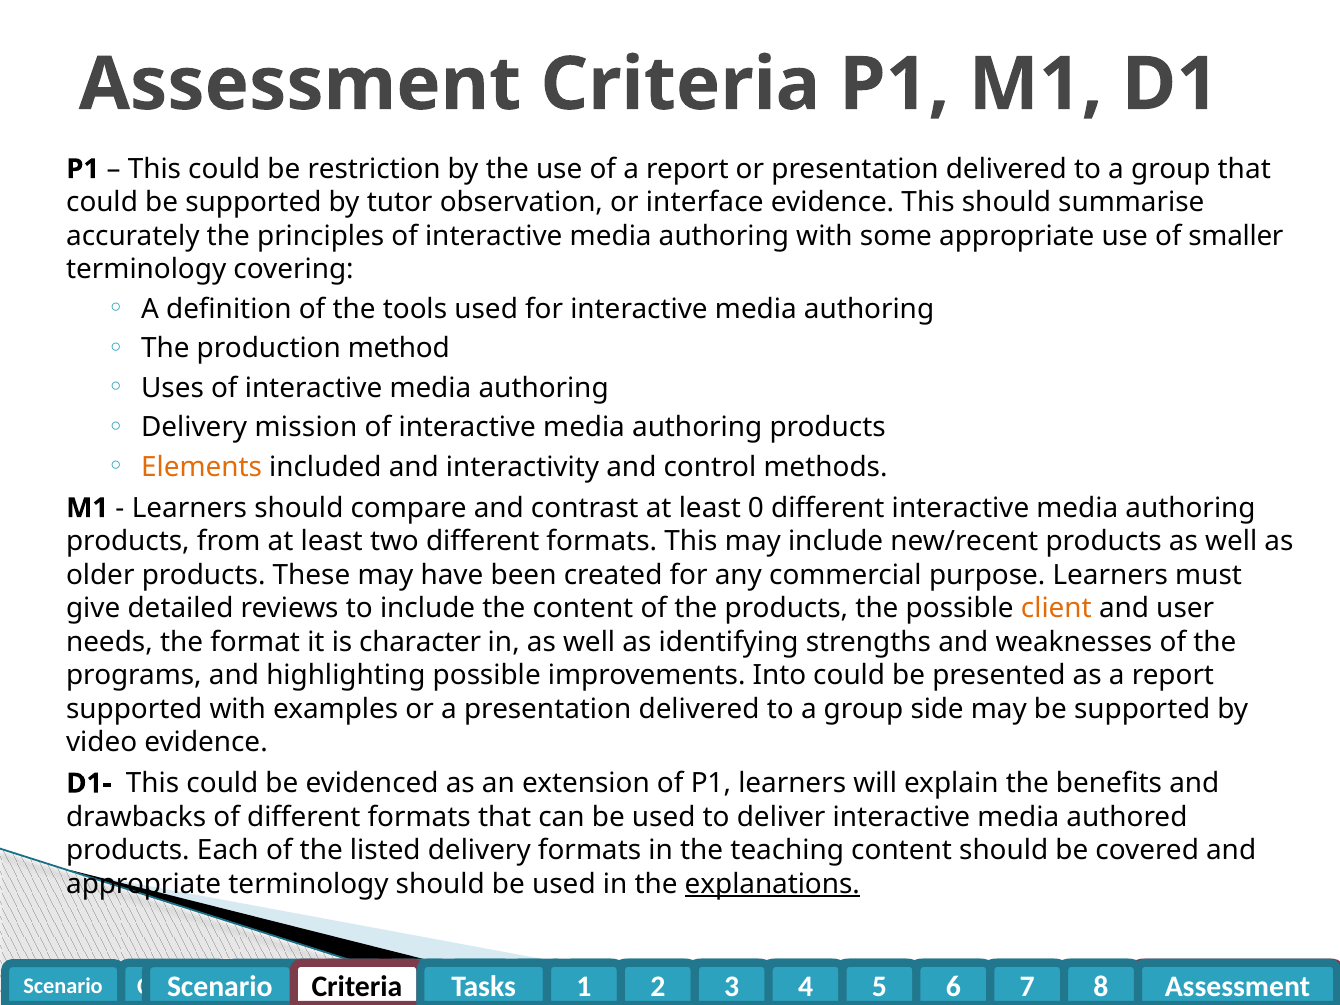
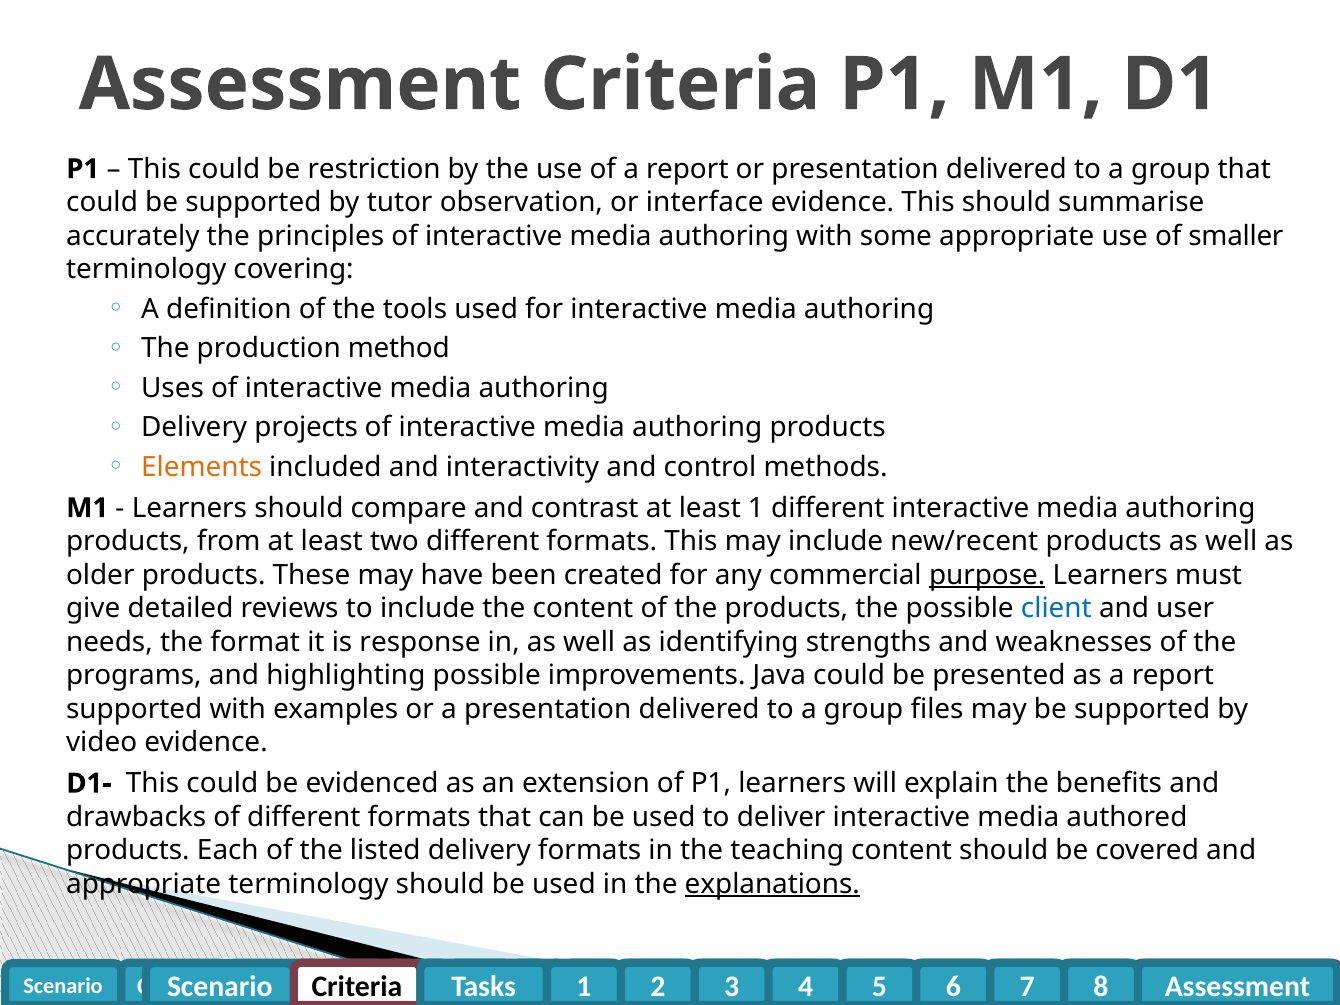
mission: mission -> projects
least 0: 0 -> 1
purpose underline: none -> present
client colour: orange -> blue
character: character -> response
Into: Into -> Java
side: side -> files
